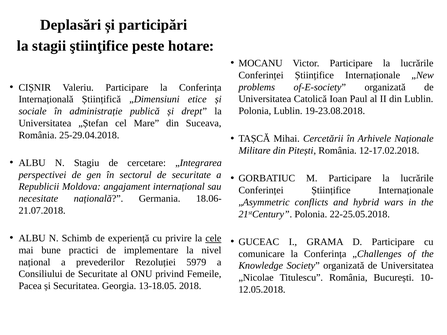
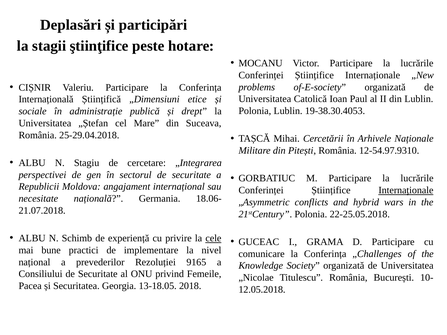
19-23.08.2018: 19-23.08.2018 -> 19-38.30.4053
12-17.02.2018: 12-17.02.2018 -> 12-54.97.9310
Internaționale at (406, 190) underline: none -> present
5979: 5979 -> 9165
